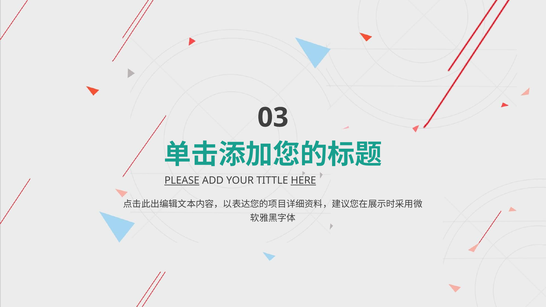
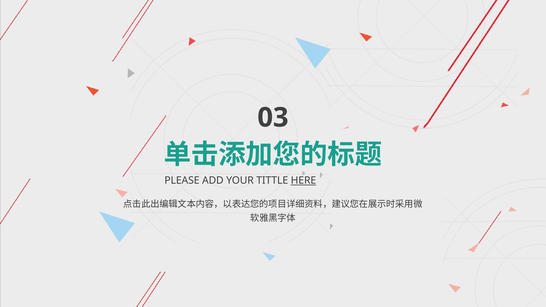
PLEASE underline: present -> none
